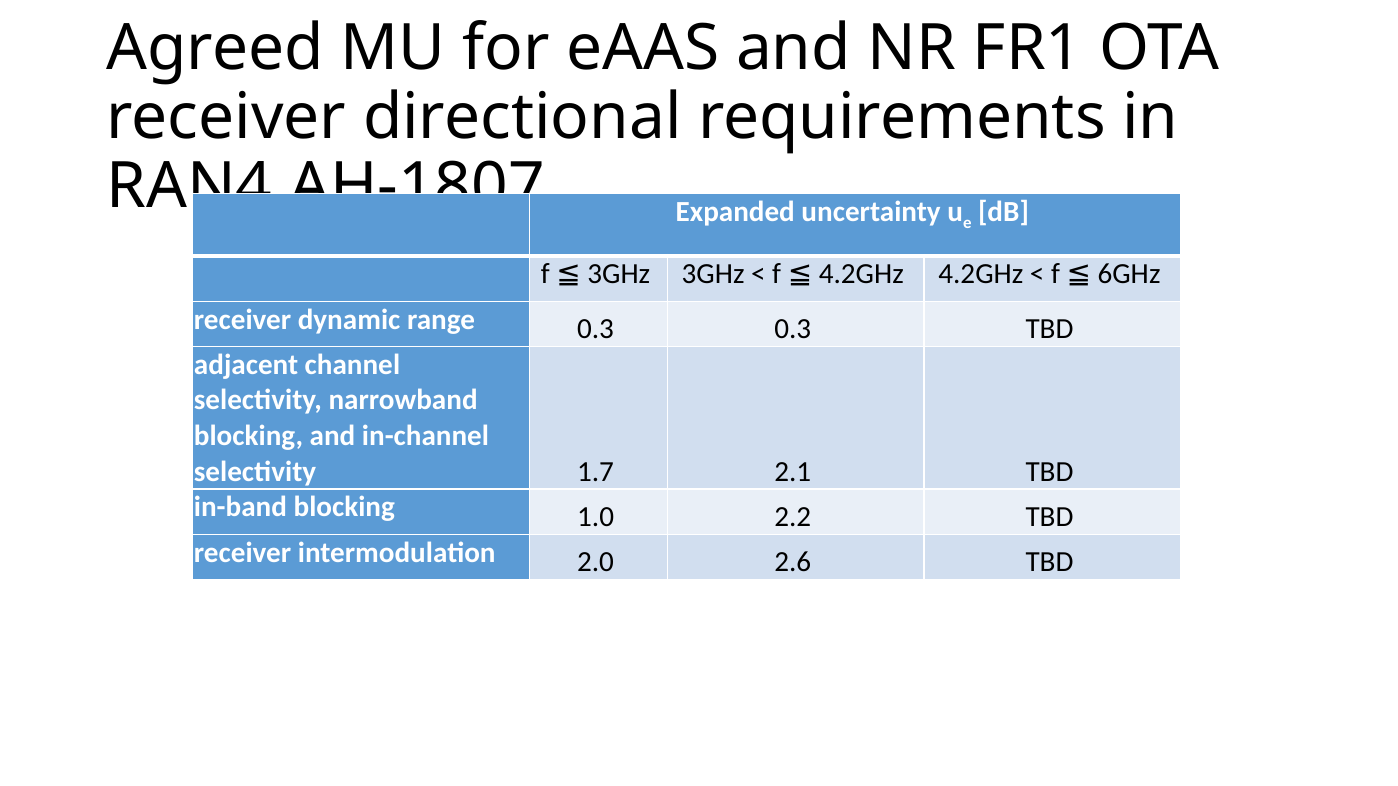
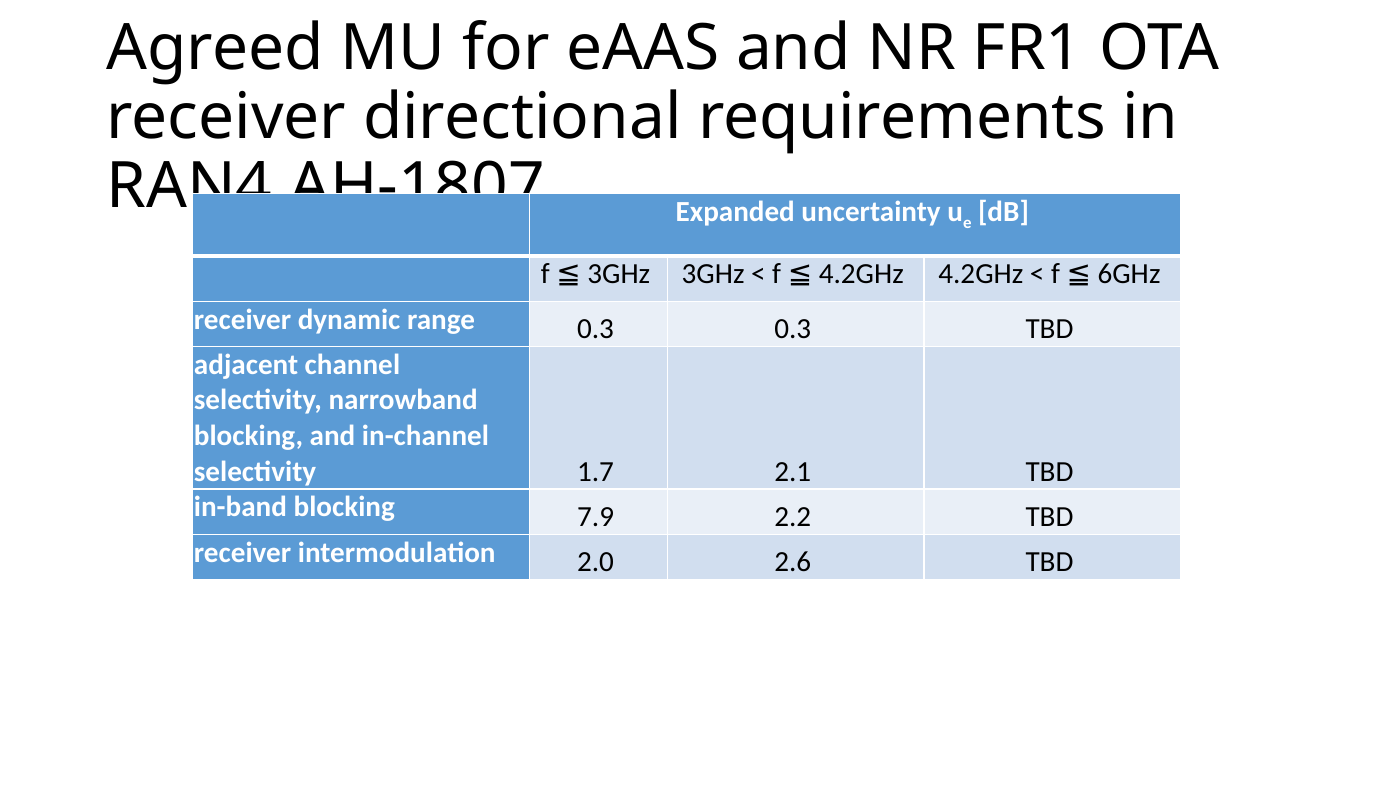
1.0: 1.0 -> 7.9
